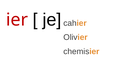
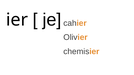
ier colour: red -> black
